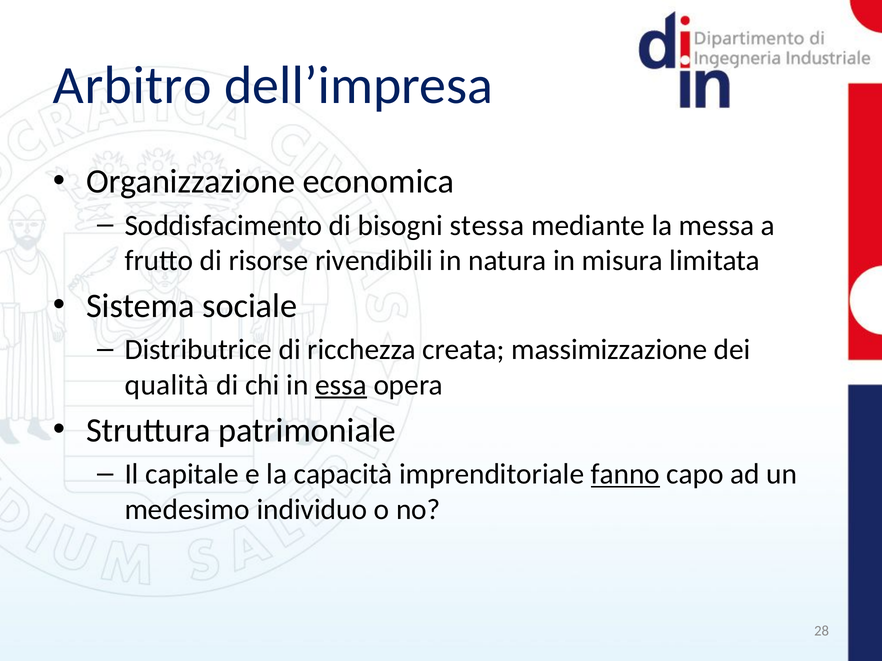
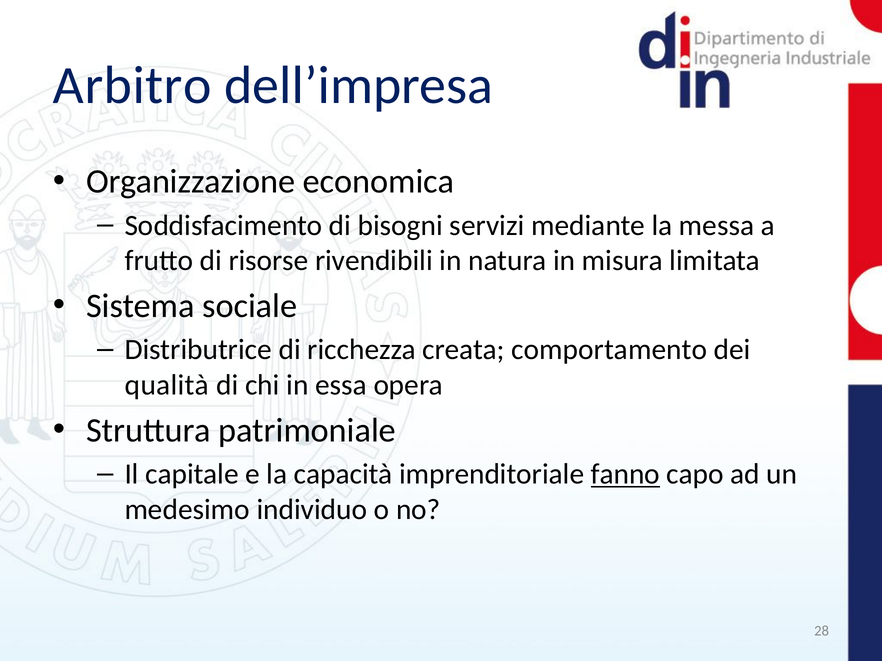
stessa: stessa -> servizi
massimizzazione: massimizzazione -> comportamento
essa underline: present -> none
